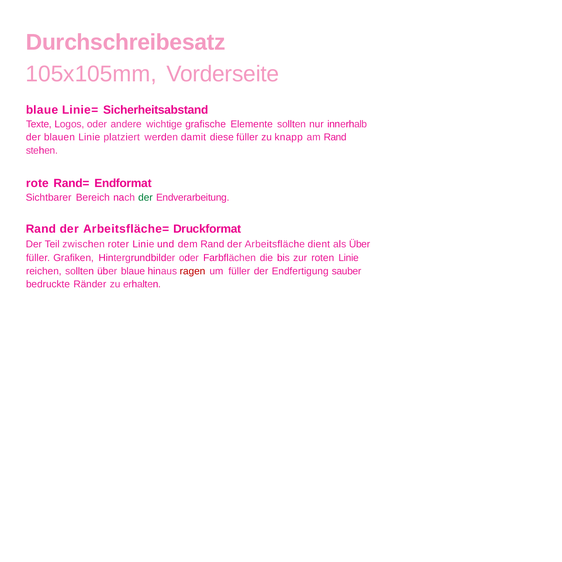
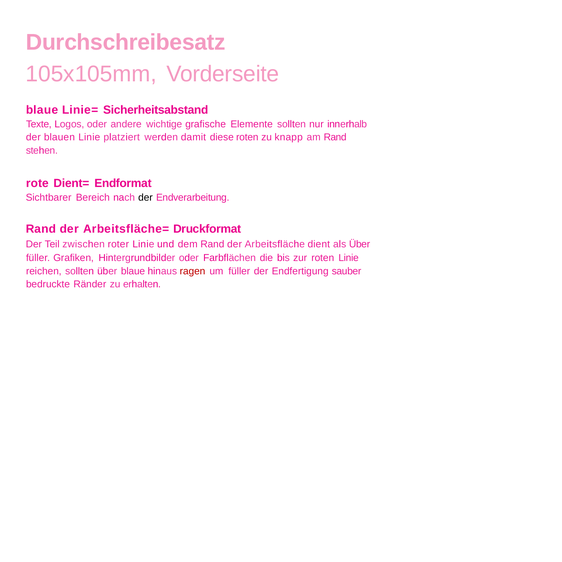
diese füller: füller -> roten
Rand=: Rand= -> Dient=
der at (145, 198) colour: green -> black
